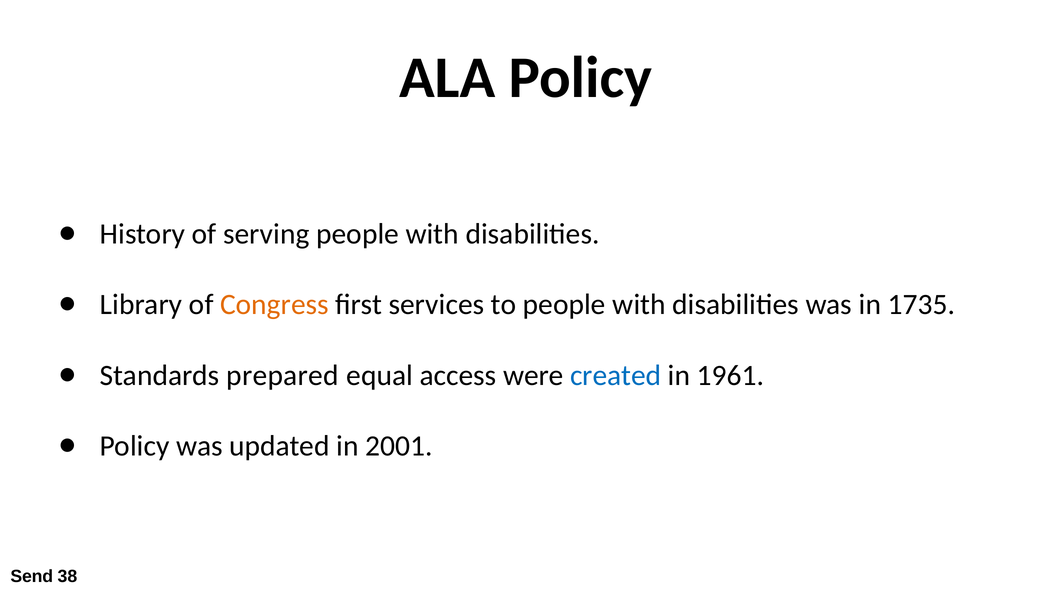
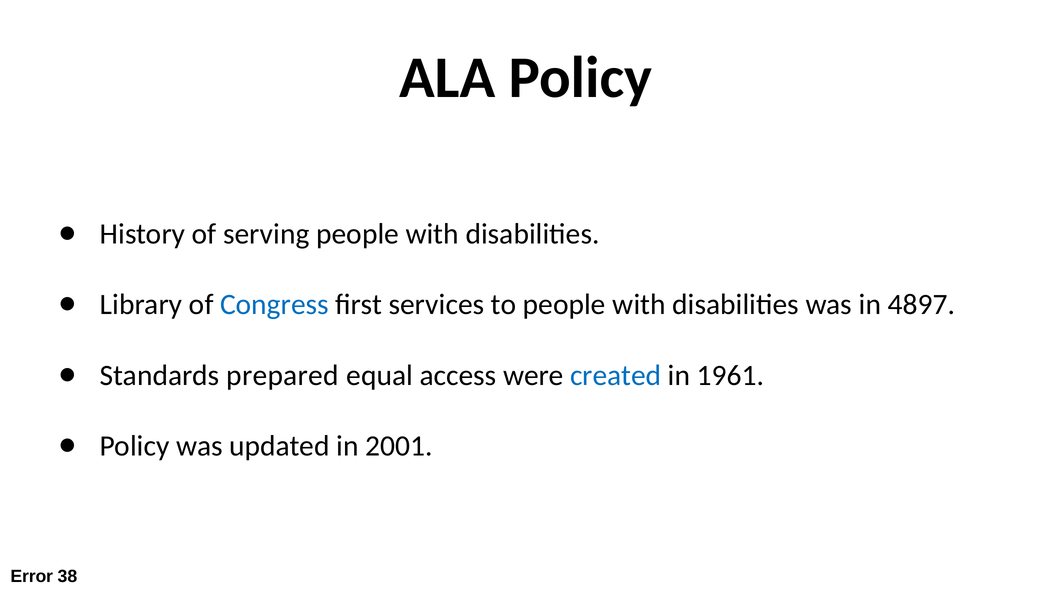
Congress colour: orange -> blue
1735: 1735 -> 4897
Send: Send -> Error
